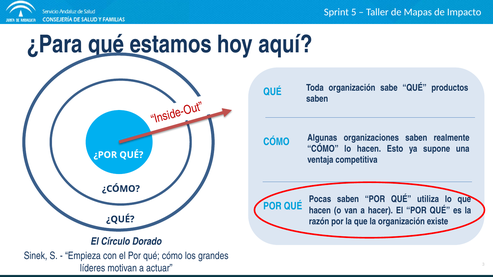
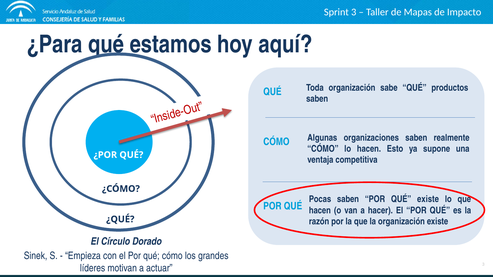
Sprint 5: 5 -> 3
QUÉ utiliza: utiliza -> existe
